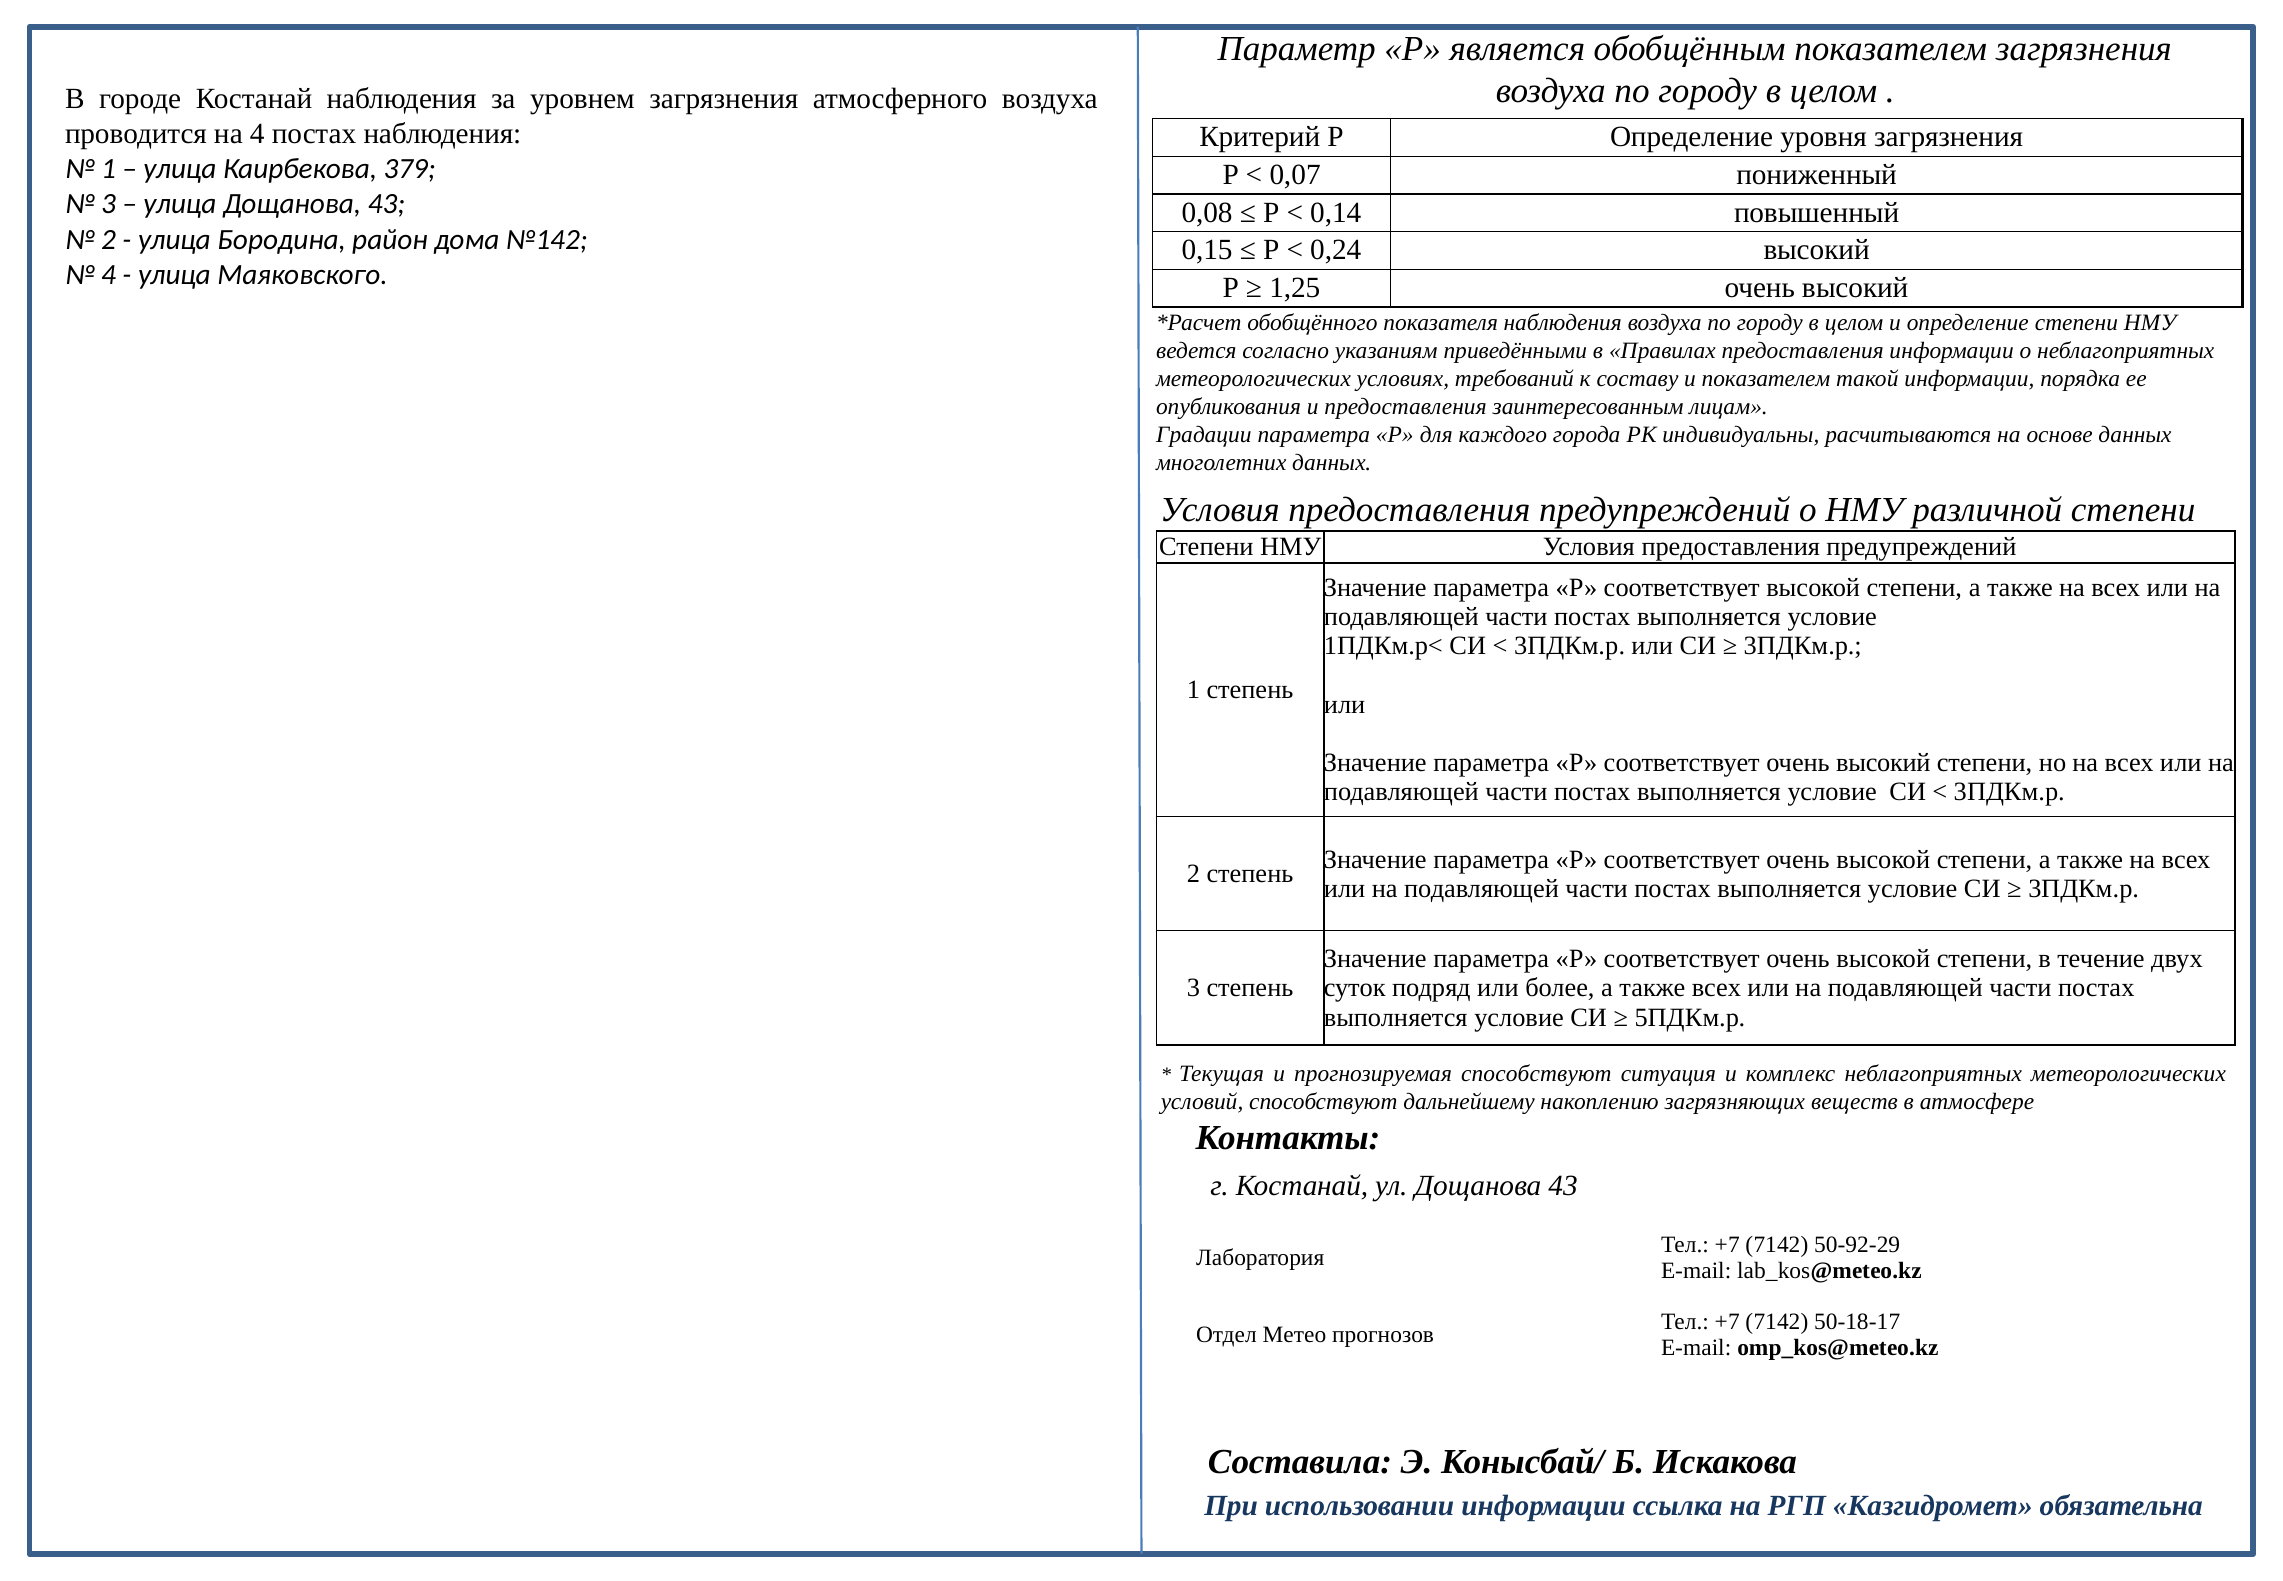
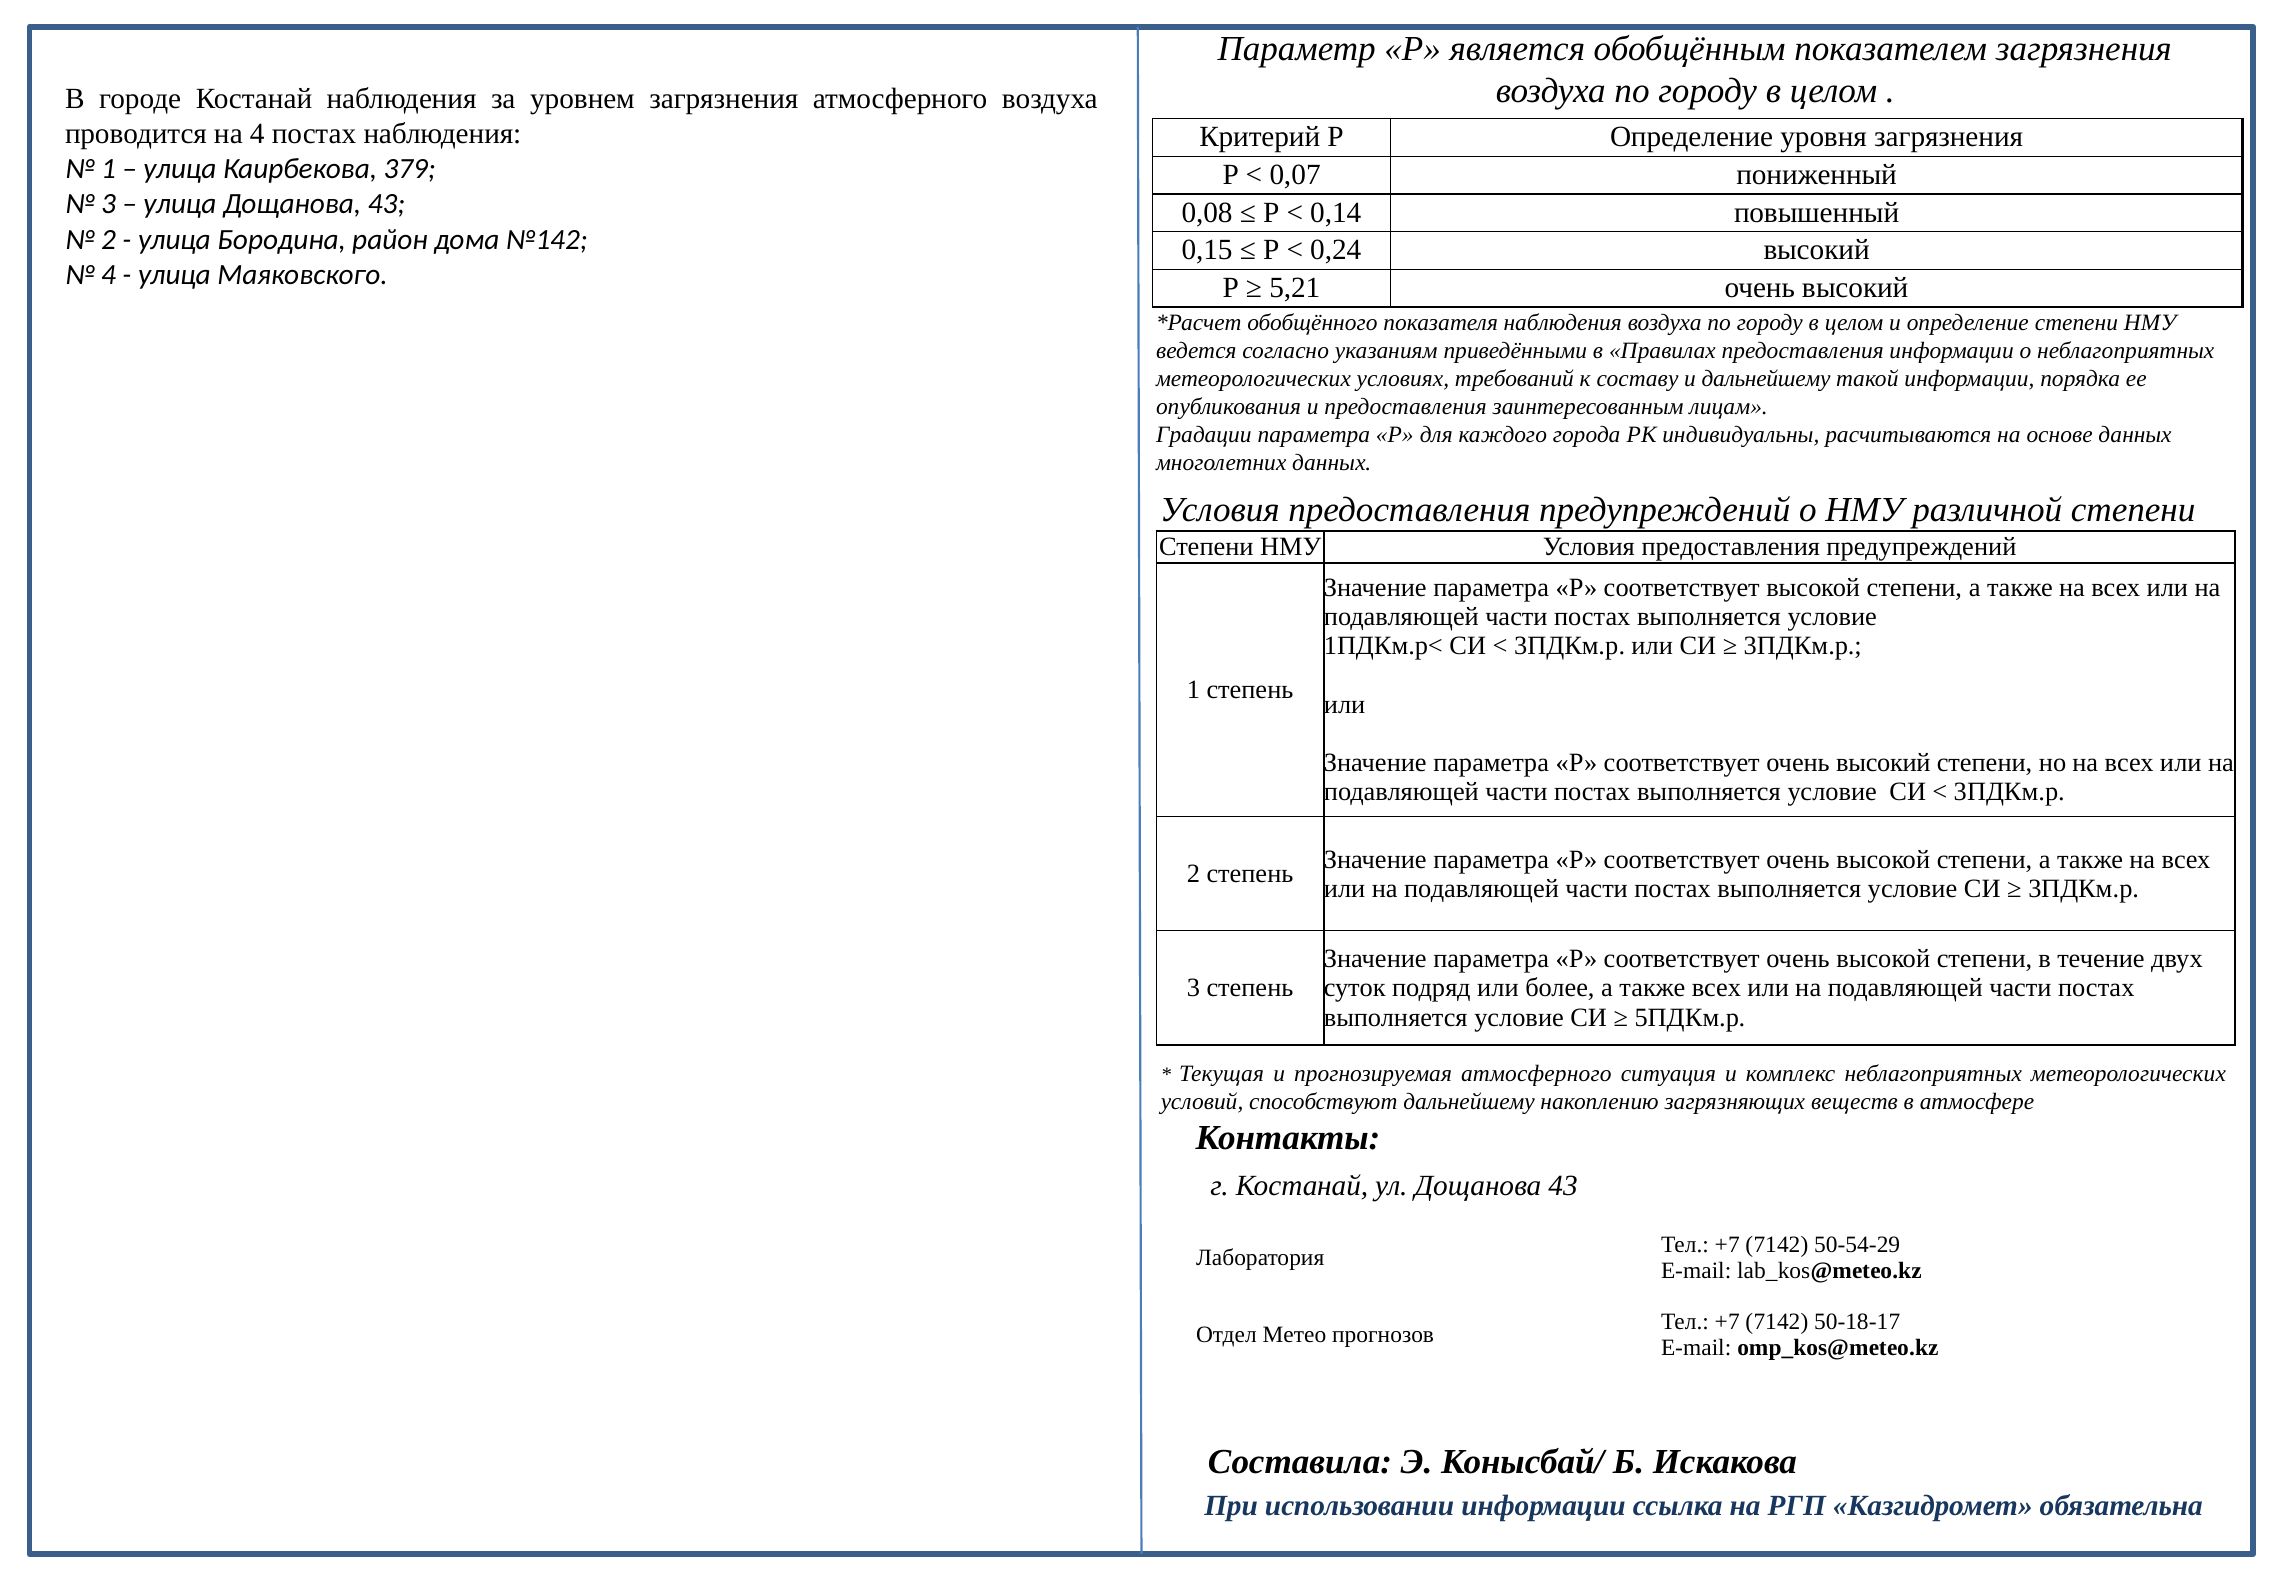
1,25: 1,25 -> 5,21
и показателем: показателем -> дальнейшему
прогнозируемая способствуют: способствуют -> атмосферного
50-92-29: 50-92-29 -> 50-54-29
